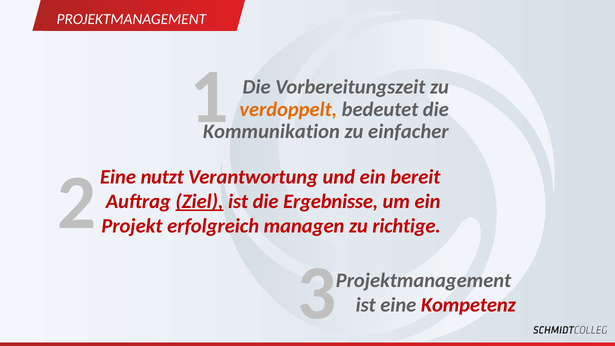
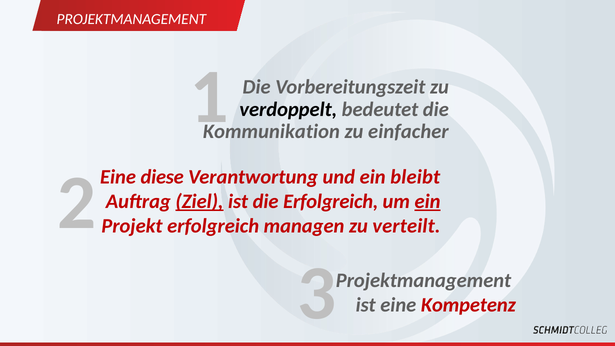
verdoppelt colour: orange -> black
nutzt: nutzt -> diese
bereit: bereit -> bleibt
die Ergebnisse: Ergebnisse -> Erfolgreich
ein at (428, 201) underline: none -> present
richtige: richtige -> verteilt
